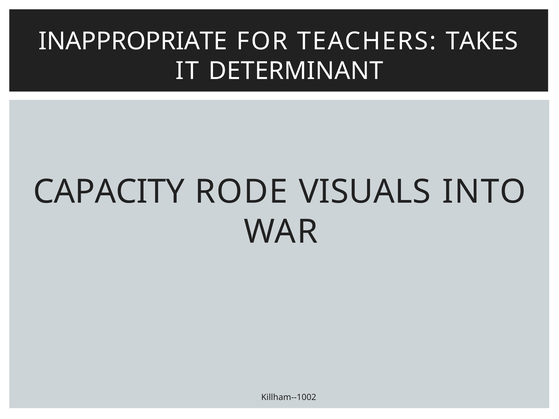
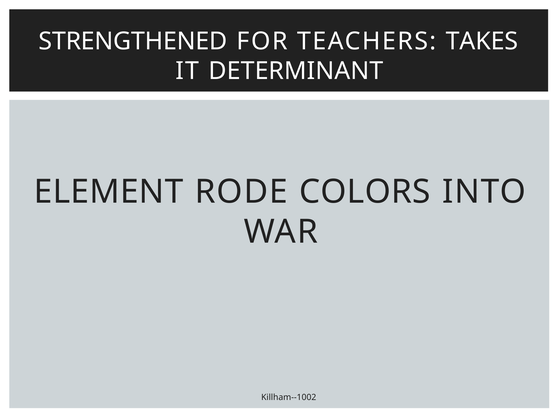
INAPPROPRIATE: INAPPROPRIATE -> STRENGTHENED
CAPACITY: CAPACITY -> ELEMENT
VISUALS: VISUALS -> COLORS
